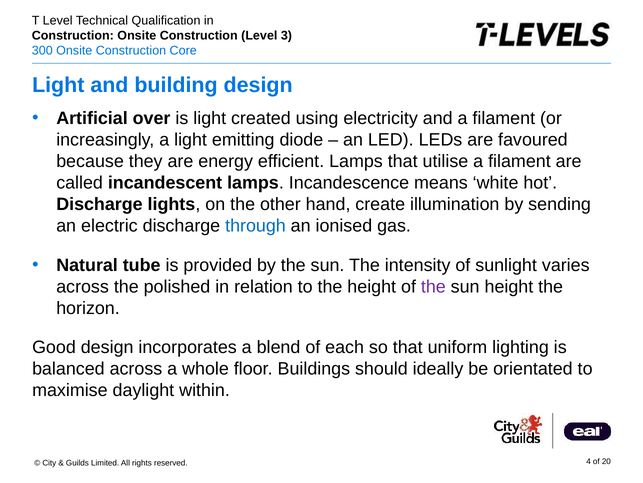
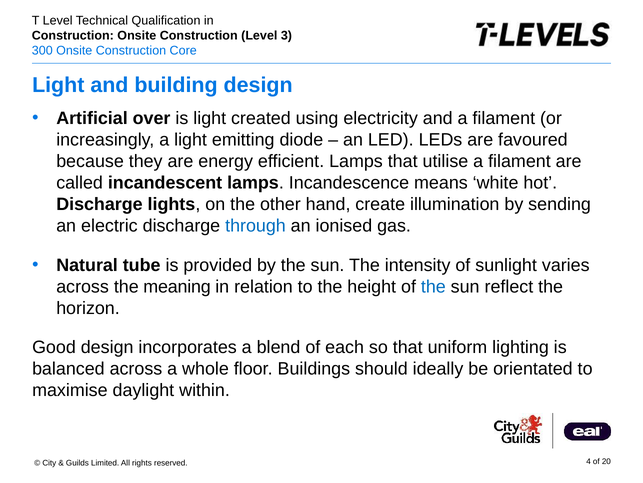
polished: polished -> meaning
the at (433, 286) colour: purple -> blue
sun height: height -> reflect
